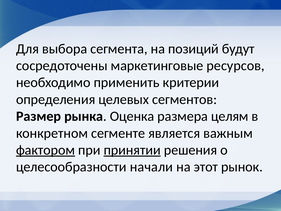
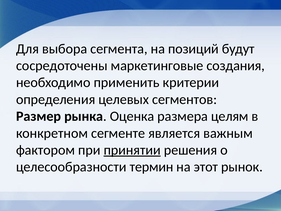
ресурсов: ресурсов -> создания
фактором underline: present -> none
начали: начали -> термин
